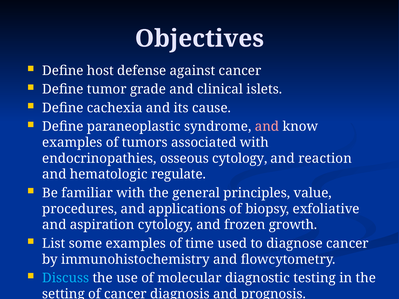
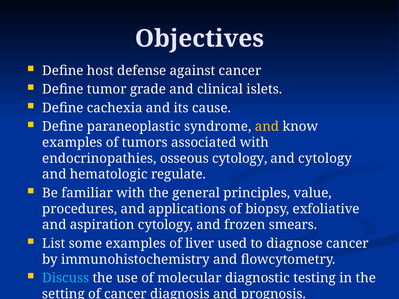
and at (267, 127) colour: pink -> yellow
and reaction: reaction -> cytology
growth: growth -> smears
time: time -> liver
